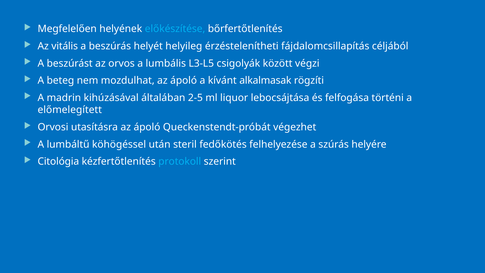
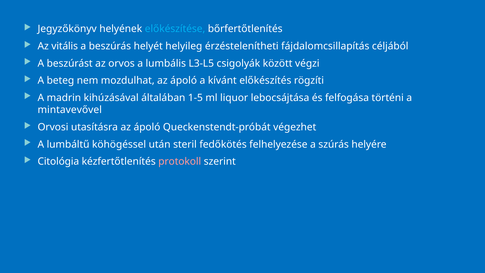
Megfelelően: Megfelelően -> Jegyzőkönyv
alkalmasak: alkalmasak -> előkészítés
2-5: 2-5 -> 1-5
előmelegített: előmelegített -> mintavevővel
protokoll colour: light blue -> pink
